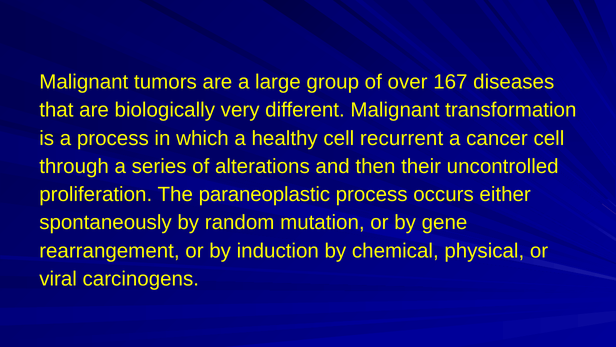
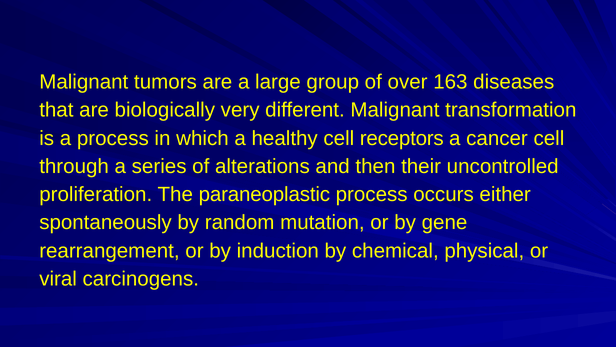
167: 167 -> 163
recurrent: recurrent -> receptors
